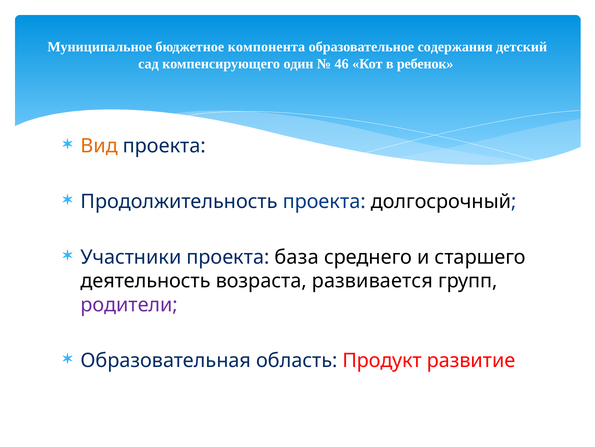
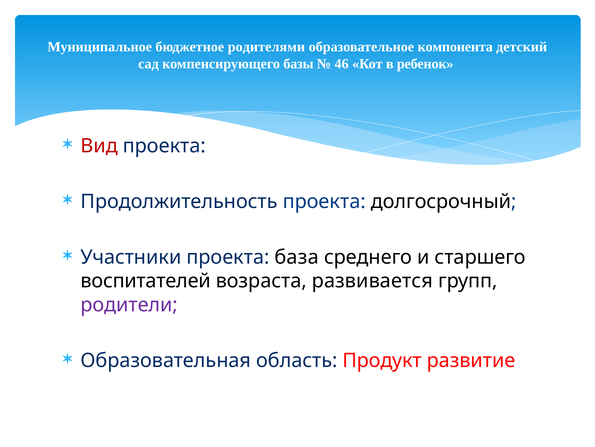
компонента: компонента -> родителями
содержания: содержания -> компонента
один: один -> базы
Вид colour: orange -> red
деятельность: деятельность -> воспитателей
